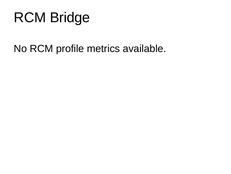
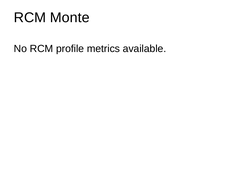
Bridge: Bridge -> Monte
